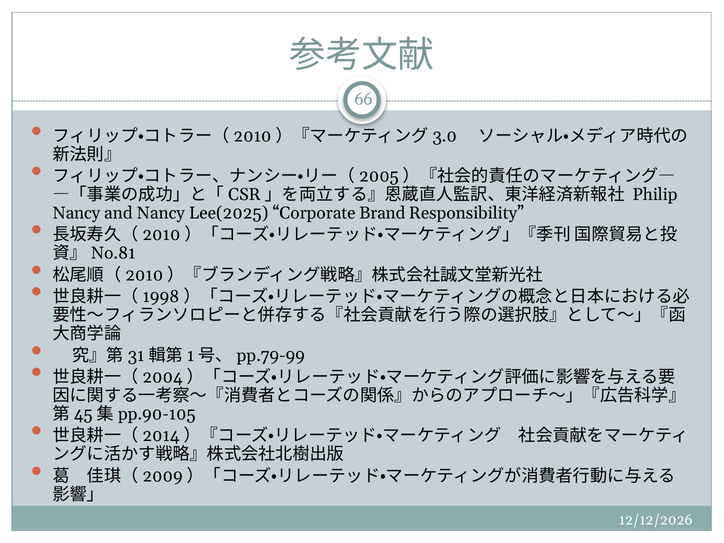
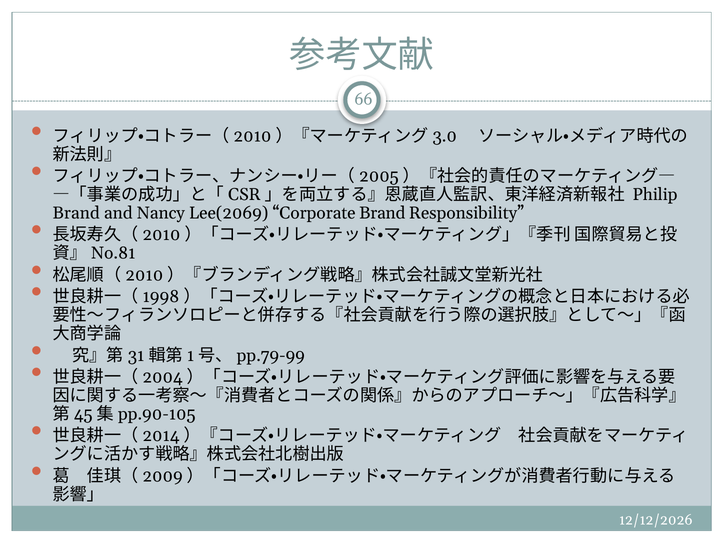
Nancy at (76, 213): Nancy -> Brand
Lee(2025: Lee(2025 -> Lee(2069
